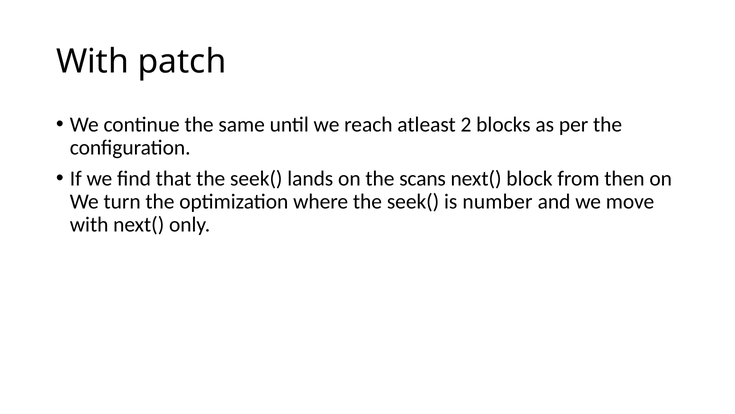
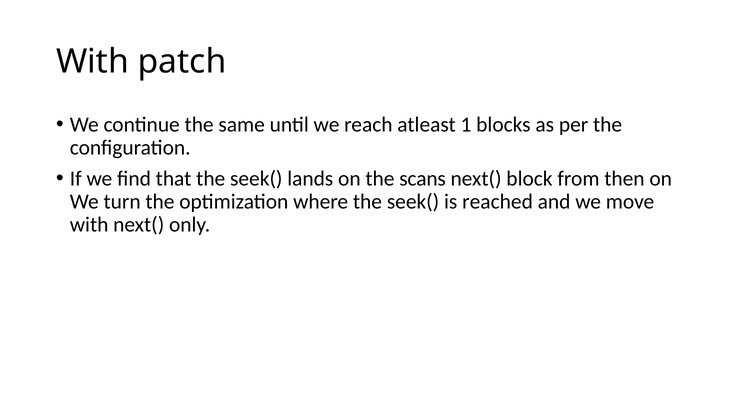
2: 2 -> 1
number: number -> reached
